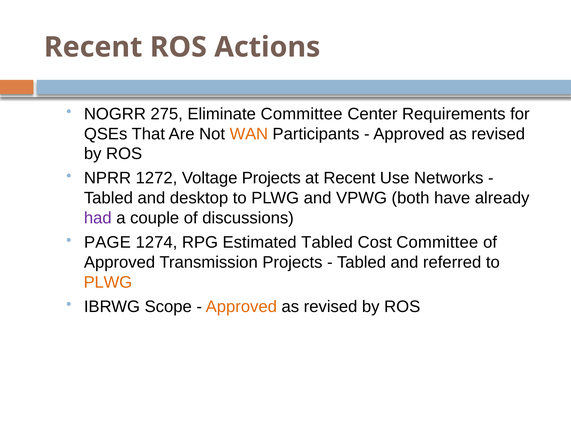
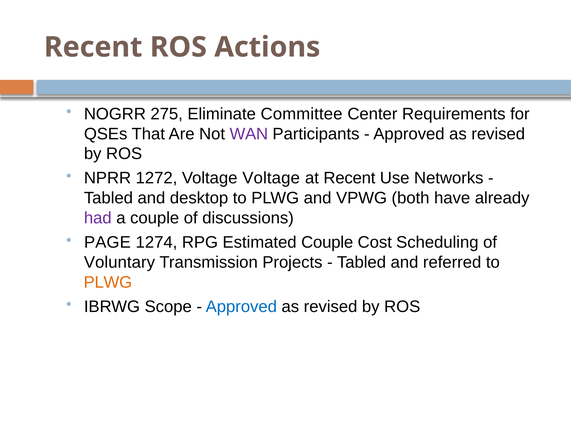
WAN colour: orange -> purple
Voltage Projects: Projects -> Voltage
Estimated Tabled: Tabled -> Couple
Cost Committee: Committee -> Scheduling
Approved at (120, 263): Approved -> Voluntary
Approved at (241, 307) colour: orange -> blue
